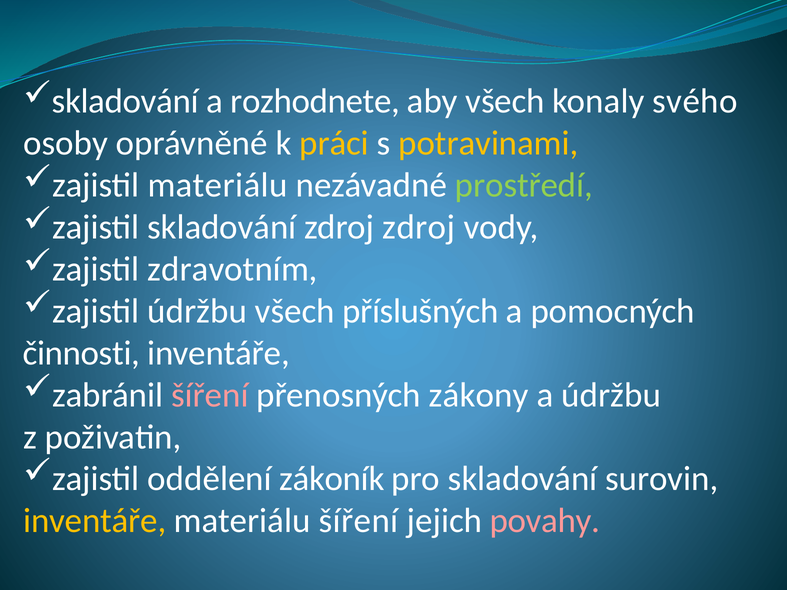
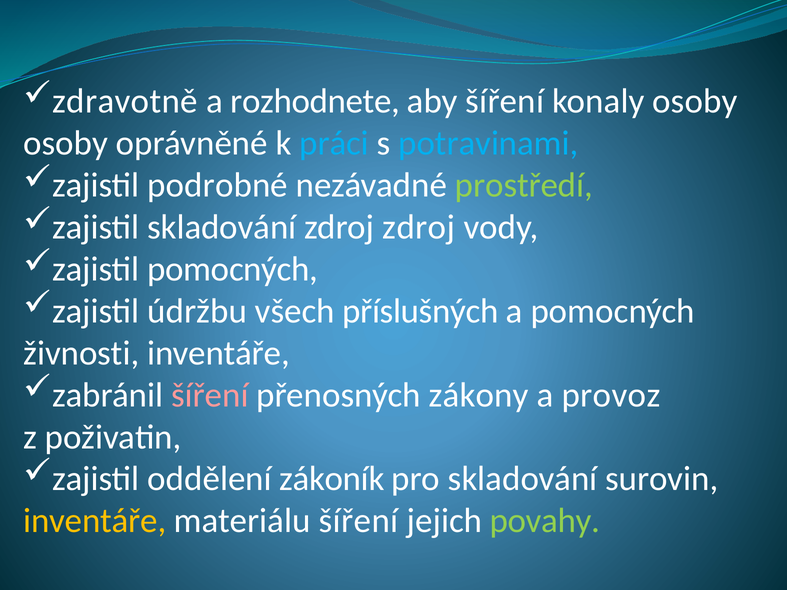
skladování at (125, 101): skladování -> zdravotně
aby všech: všech -> šíření
konaly svého: svého -> osoby
práci colour: yellow -> light blue
potravinami colour: yellow -> light blue
zajistil materiálu: materiálu -> podrobné
zajistil zdravotním: zdravotním -> pomocných
činnosti: činnosti -> živnosti
a údržbu: údržbu -> provoz
povahy colour: pink -> light green
